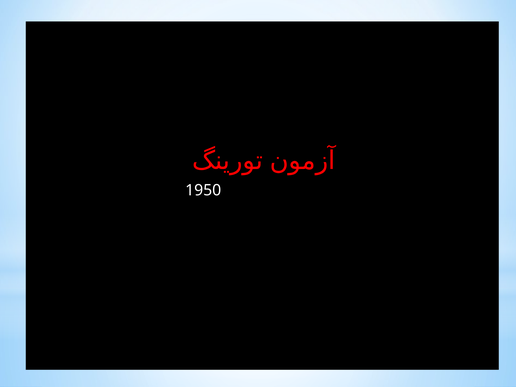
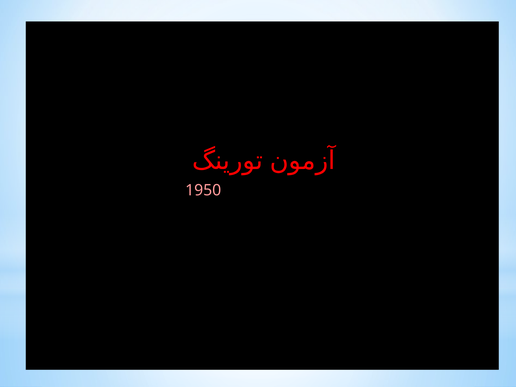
1950 colour: white -> pink
